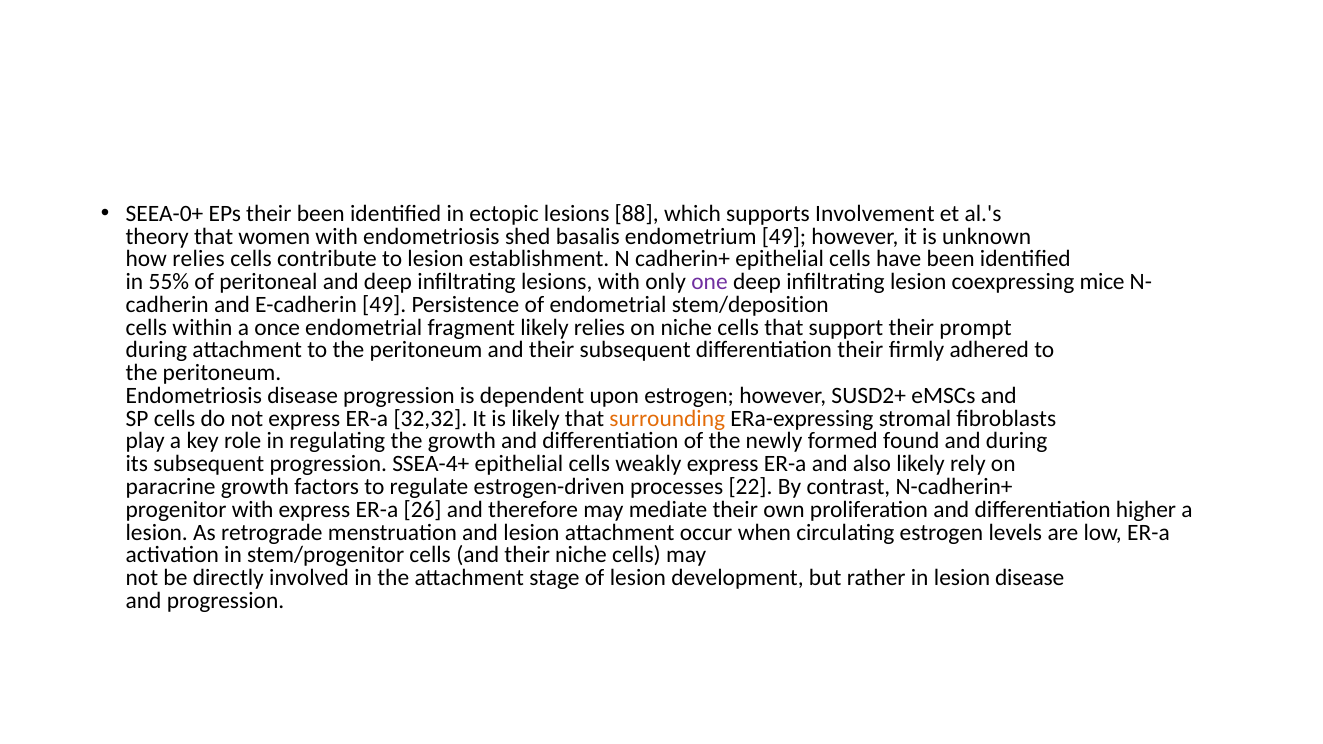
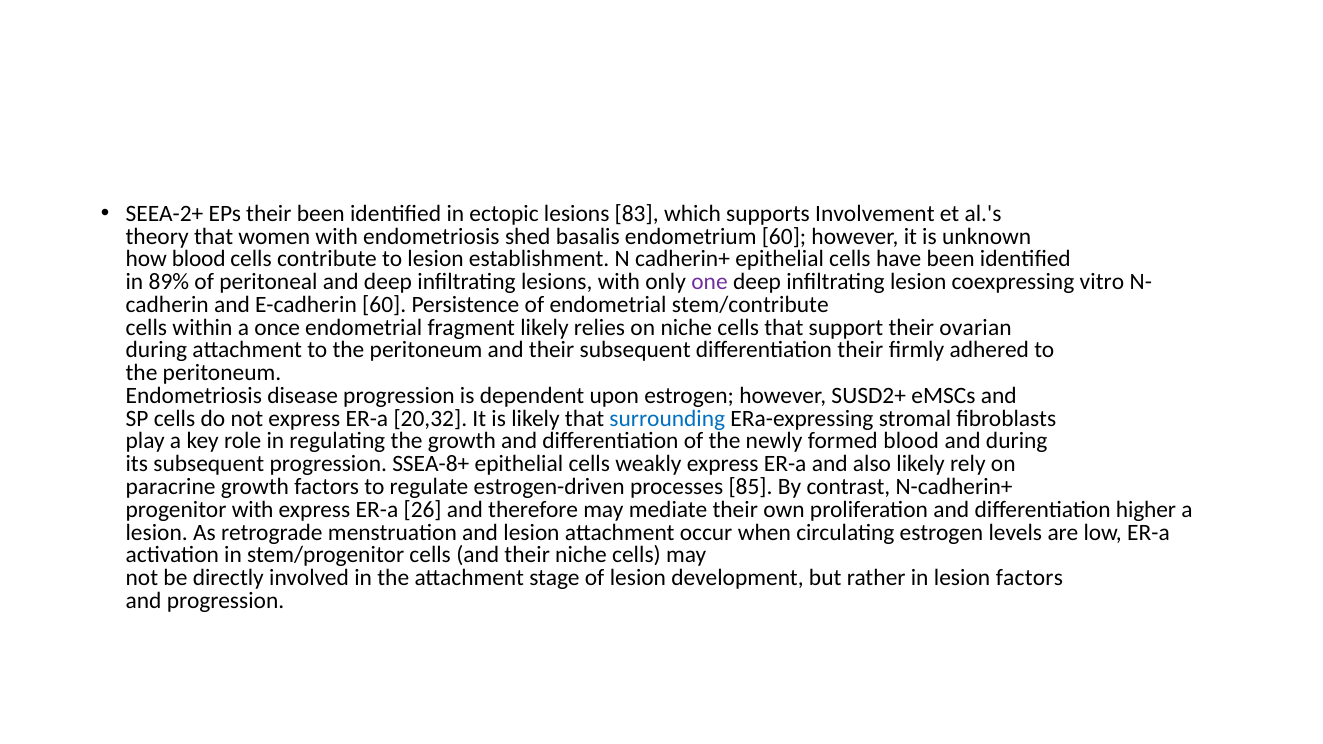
SEEA-0+: SEEA-0+ -> SEEA-2+
88: 88 -> 83
endometrium 49: 49 -> 60
how relies: relies -> blood
55%: 55% -> 89%
mice: mice -> vitro
E-cadherin 49: 49 -> 60
stem/deposition: stem/deposition -> stem/contribute
prompt: prompt -> ovarian
32,32: 32,32 -> 20,32
surrounding colour: orange -> blue
formed found: found -> blood
SSEA-4+: SSEA-4+ -> SSEA-8+
22: 22 -> 85
lesion disease: disease -> factors
